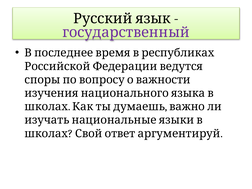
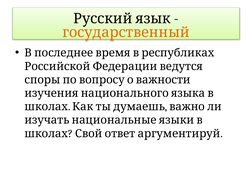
государственный colour: purple -> orange
